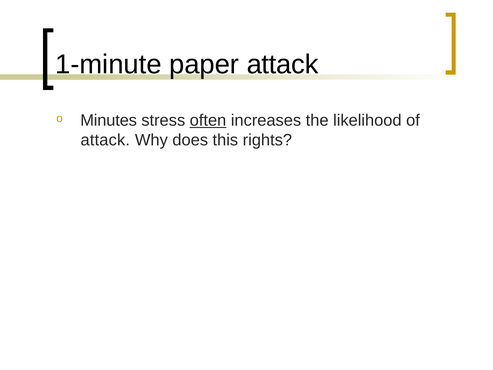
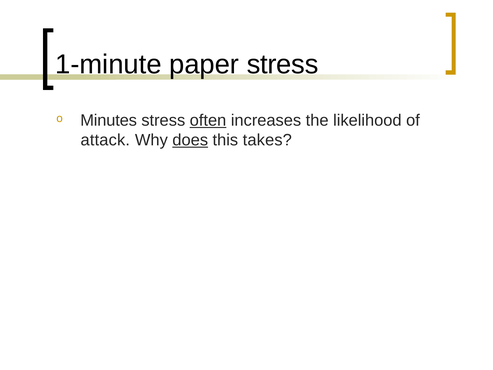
paper attack: attack -> stress
does underline: none -> present
rights: rights -> takes
